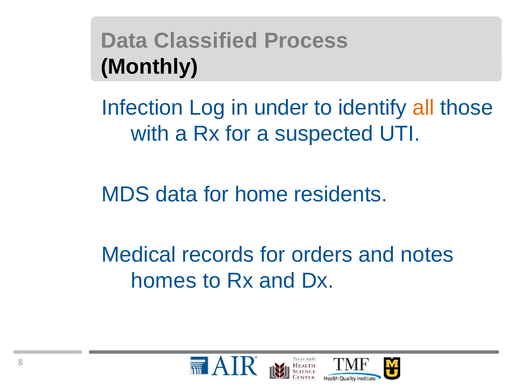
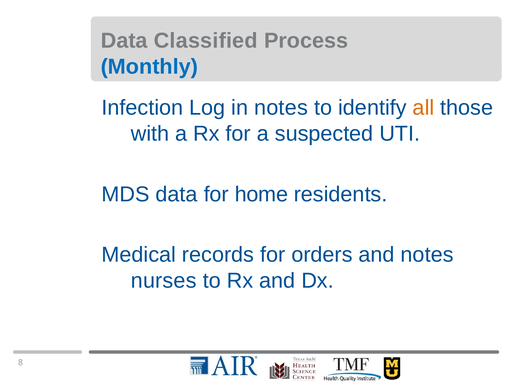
Monthly colour: black -> blue
in under: under -> notes
homes: homes -> nurses
